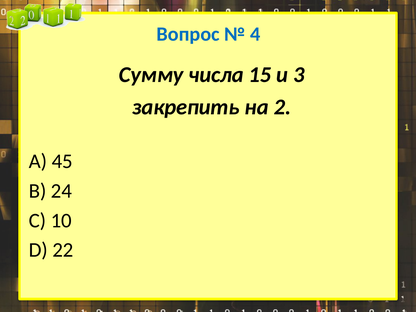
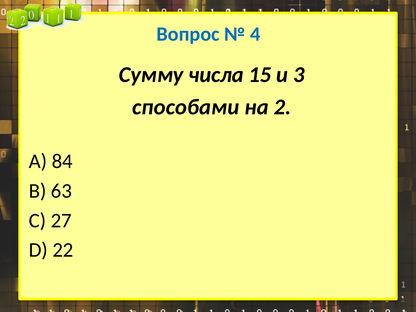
закрепить: закрепить -> способами
45: 45 -> 84
24: 24 -> 63
10: 10 -> 27
